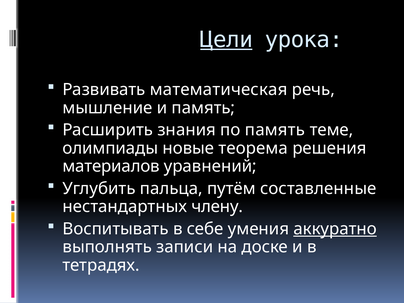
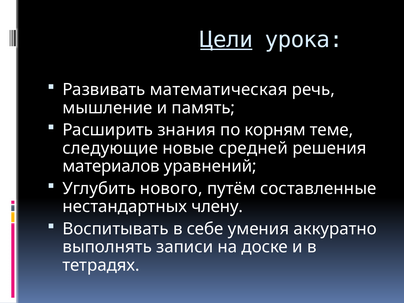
по память: память -> корням
олимпиады: олимпиады -> следующие
теорема: теорема -> средней
пальца: пальца -> нового
аккуратно underline: present -> none
